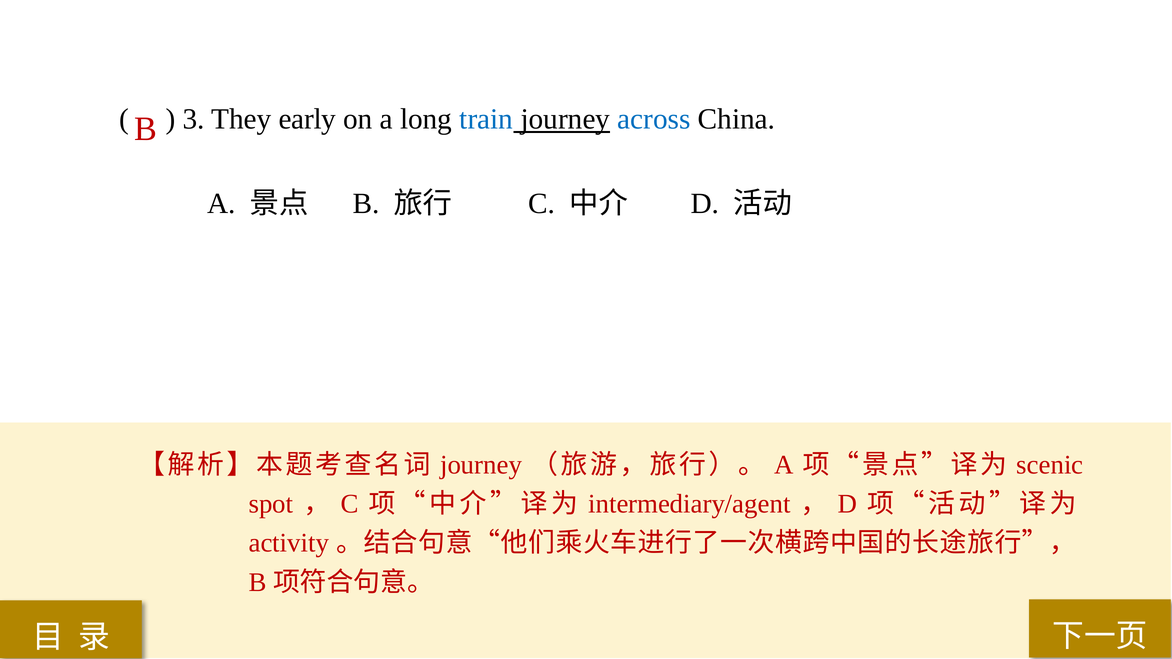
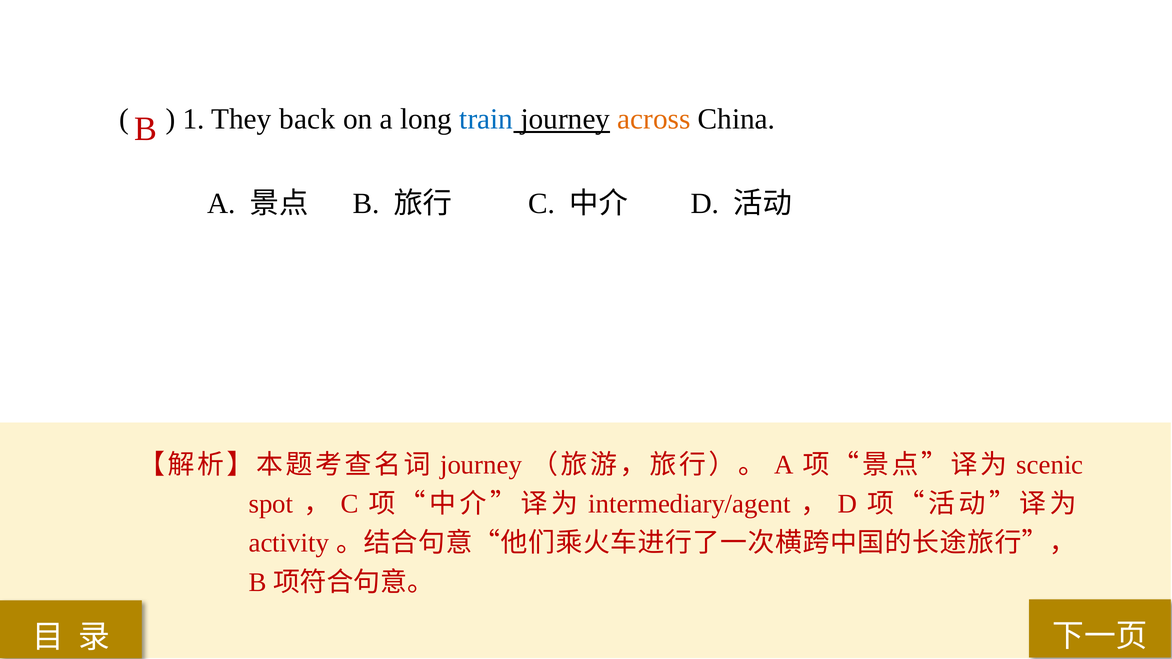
3: 3 -> 1
early: early -> back
across colour: blue -> orange
